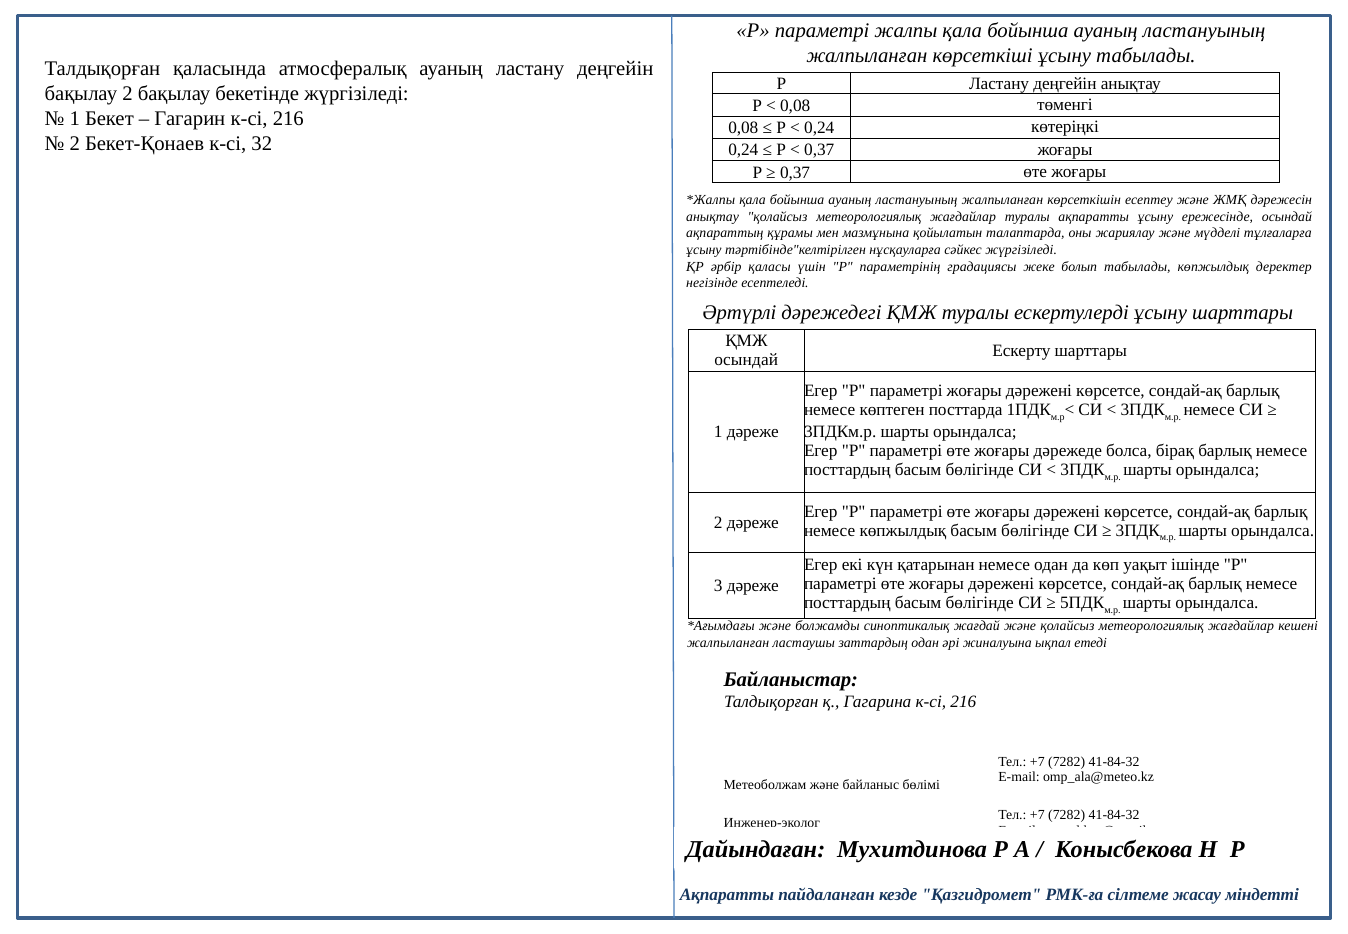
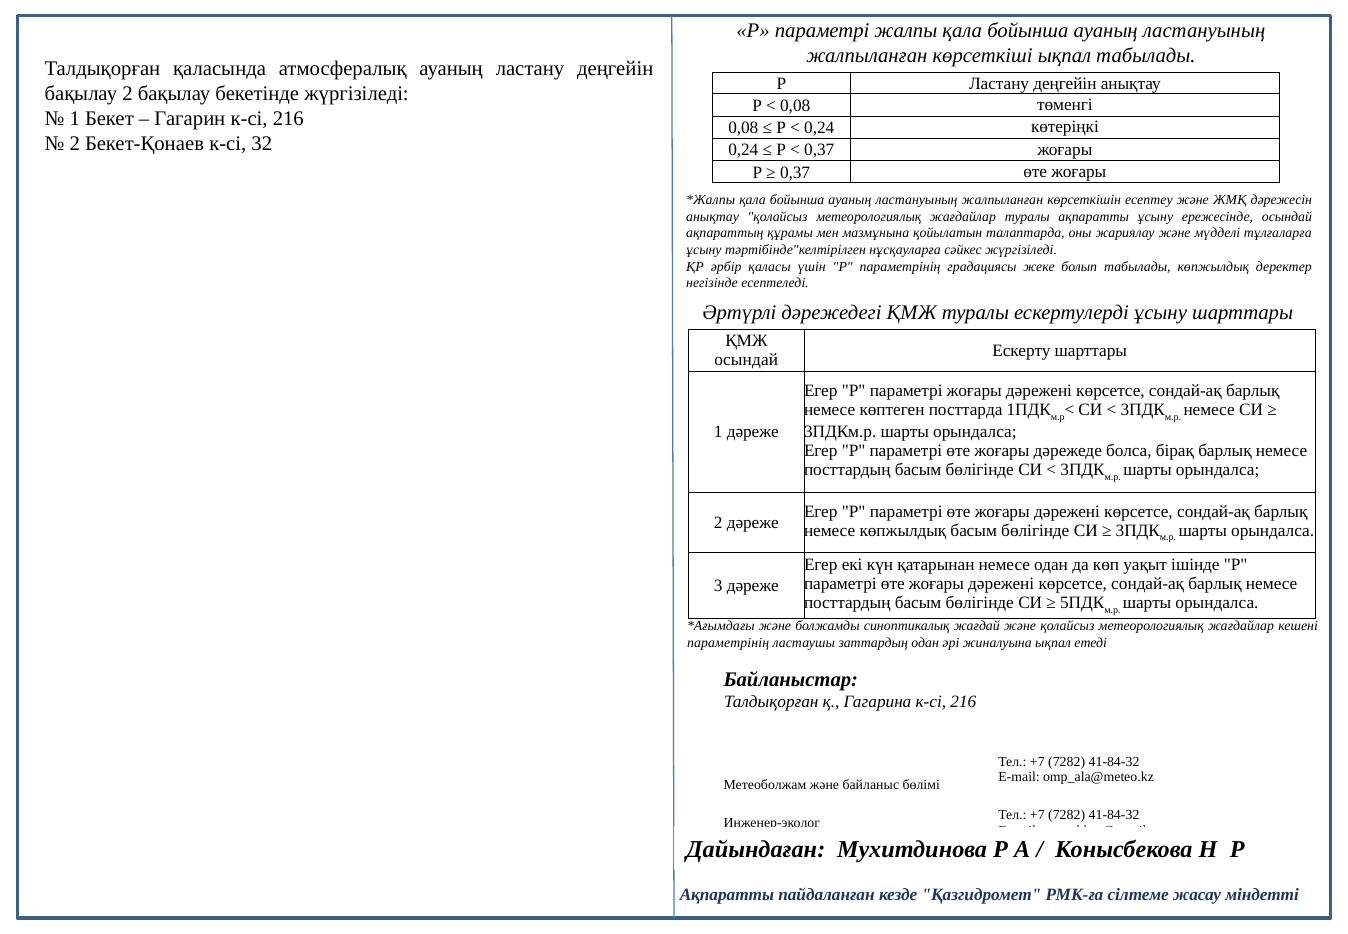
көрсеткіші ұсыну: ұсыну -> ықпал
жалпыланған at (728, 642): жалпыланған -> параметрінің
